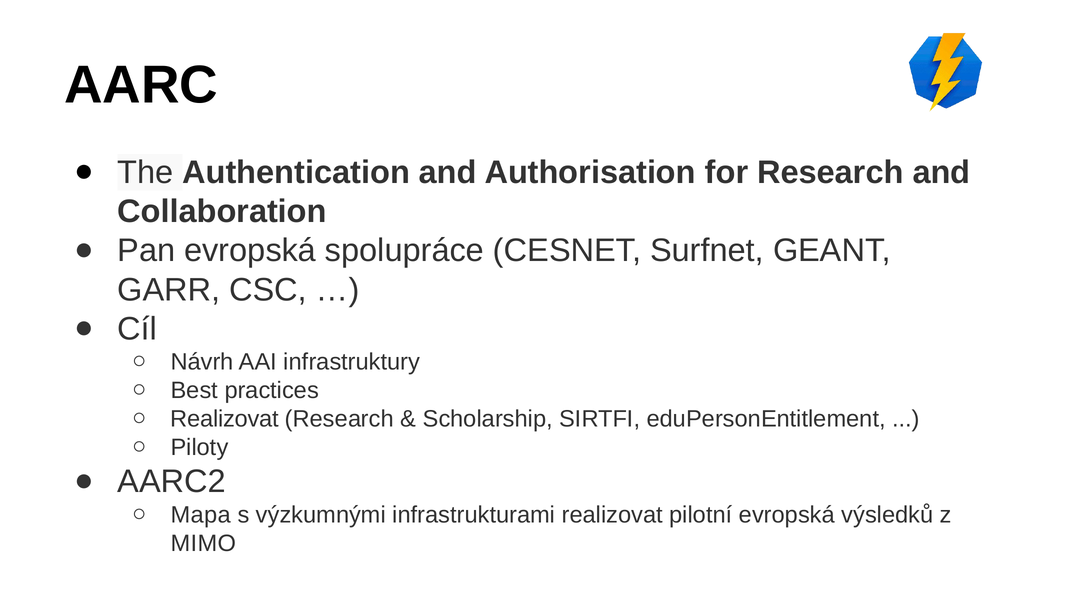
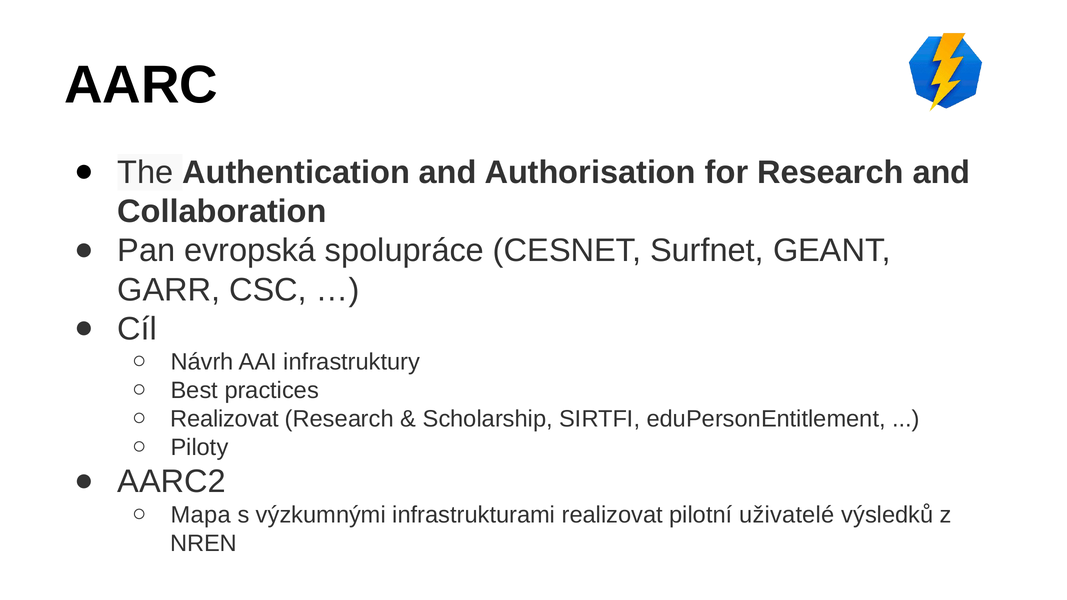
pilotní evropská: evropská -> uživatelé
MIMO: MIMO -> NREN
